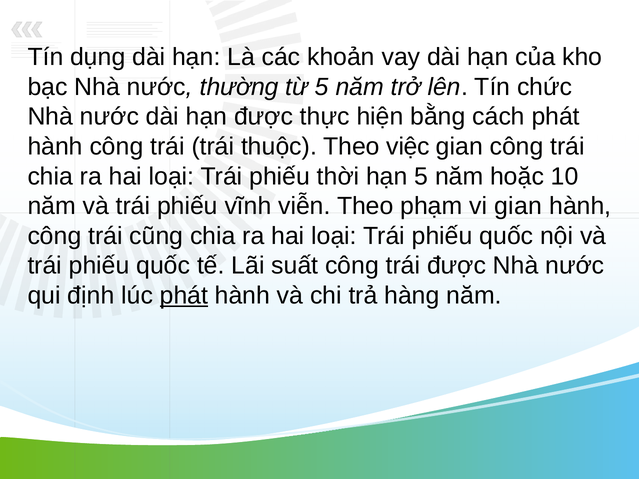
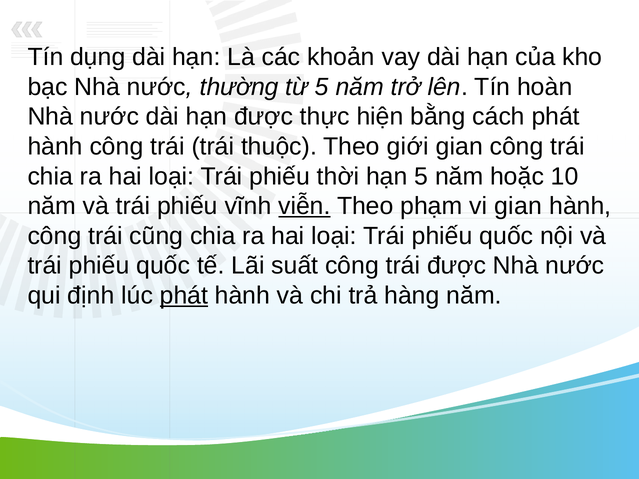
chức: chức -> hoàn
việc: việc -> giới
viễn underline: none -> present
